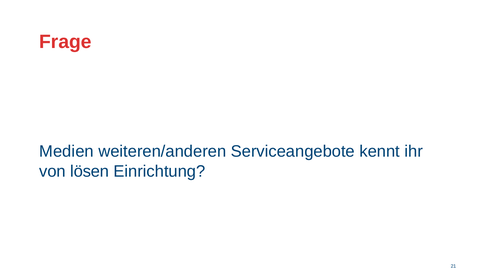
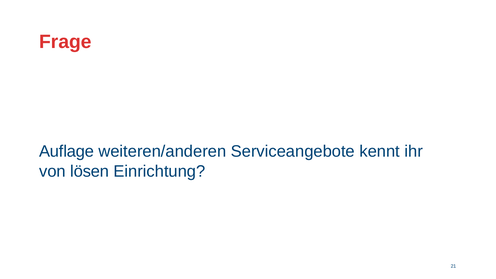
Medien: Medien -> Auflage
